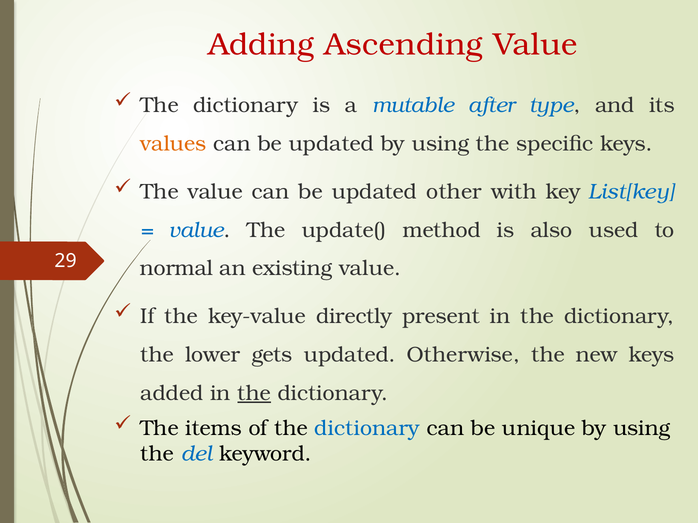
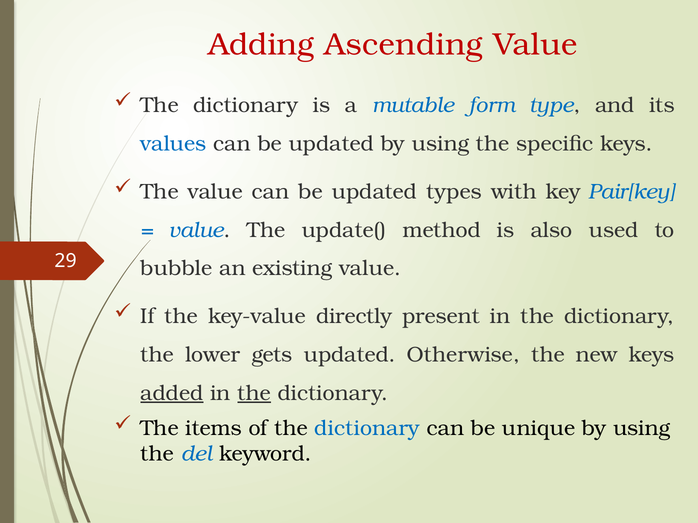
after: after -> form
values colour: orange -> blue
other: other -> types
List[key: List[key -> Pair[key
normal: normal -> bubble
added underline: none -> present
